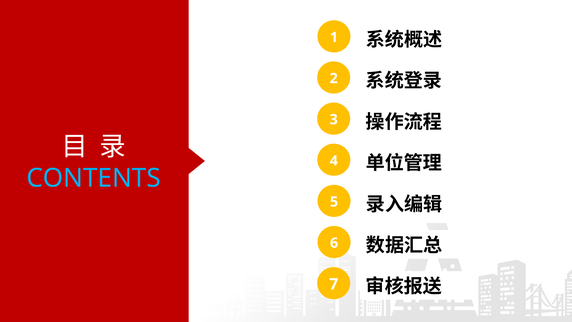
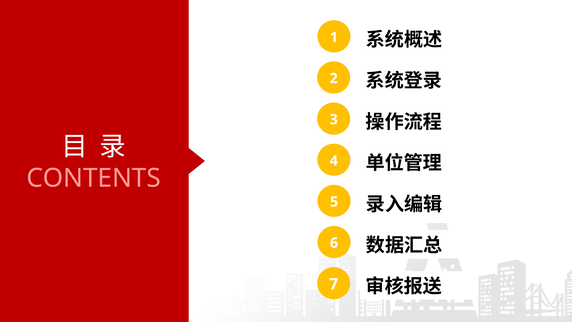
CONTENTS colour: light blue -> pink
